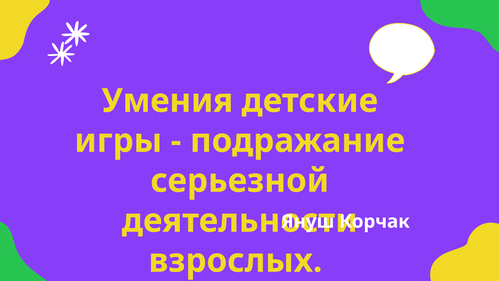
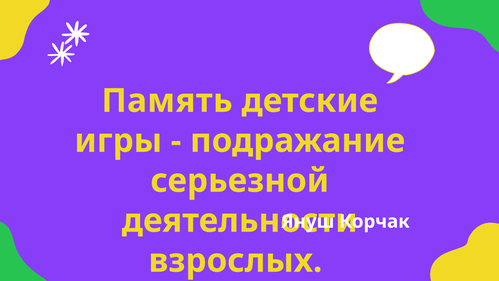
Умения: Умения -> Память
